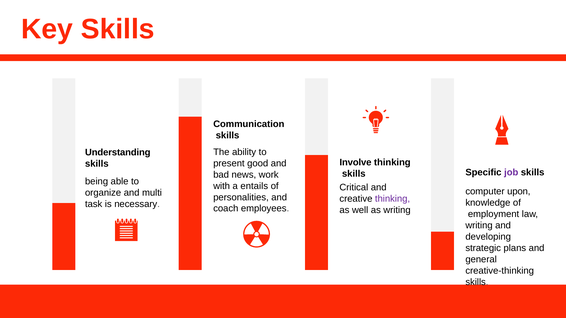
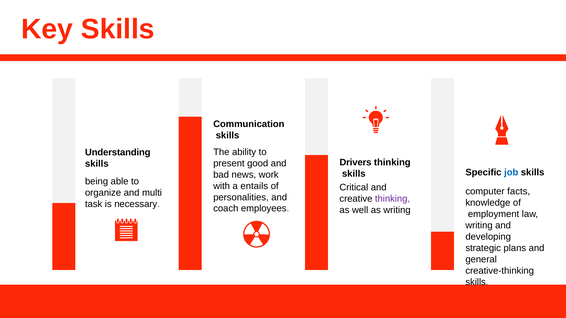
Involve: Involve -> Drivers
job colour: purple -> blue
upon: upon -> facts
